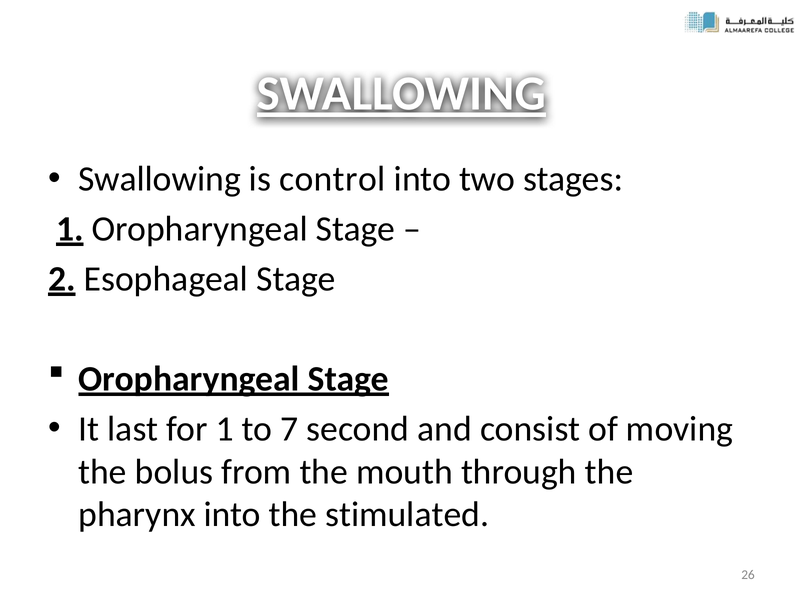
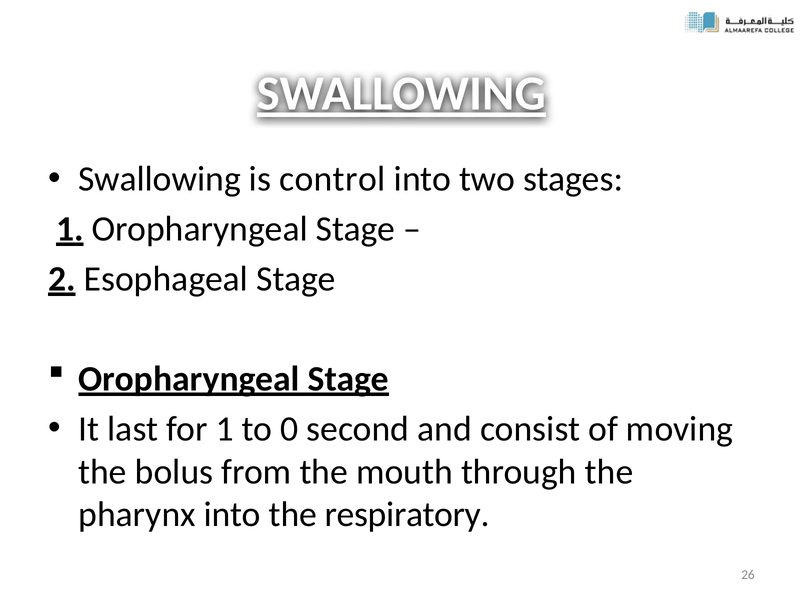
7: 7 -> 0
stimulated: stimulated -> respiratory
